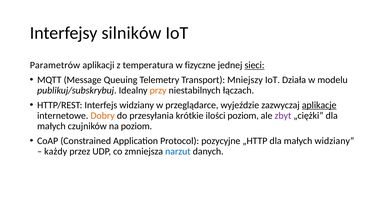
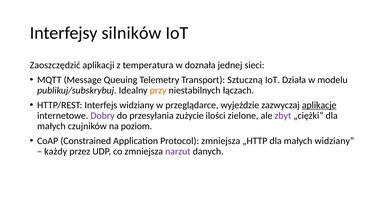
Parametrów: Parametrów -> Zaoszczędzić
fizyczne: fizyczne -> doznała
sieci underline: present -> none
Mniejszy: Mniejszy -> Sztuczną
Dobry colour: orange -> purple
krótkie: krótkie -> zużycie
ilości poziom: poziom -> zielone
Protocol pozycyjne: pozycyjne -> zmniejsza
narzut colour: blue -> purple
